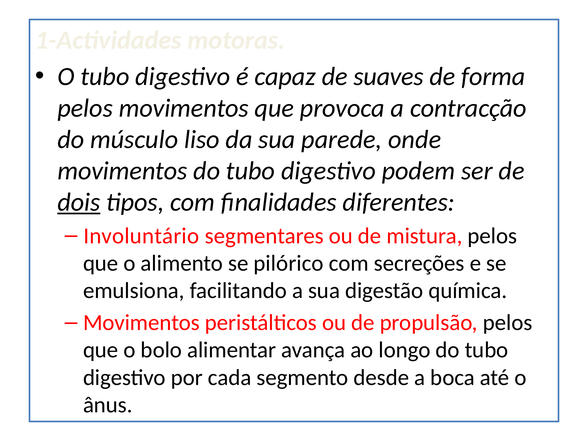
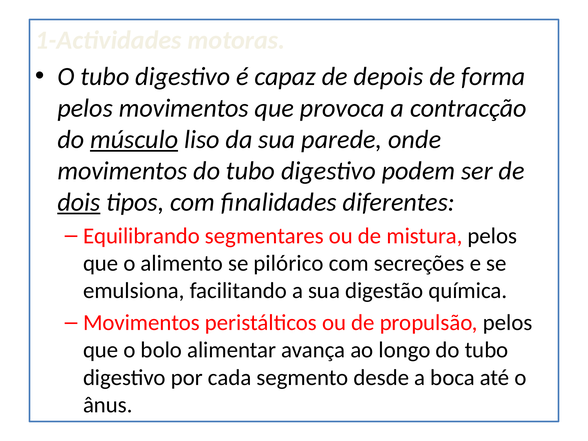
suaves: suaves -> depois
músculo underline: none -> present
Involuntário: Involuntário -> Equilibrando
